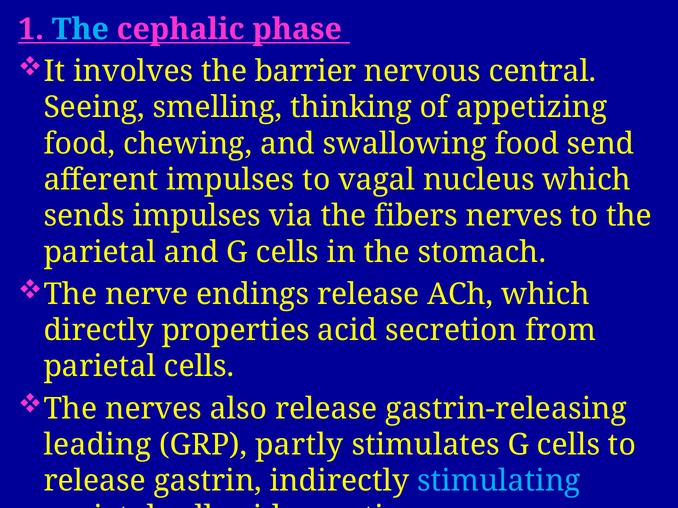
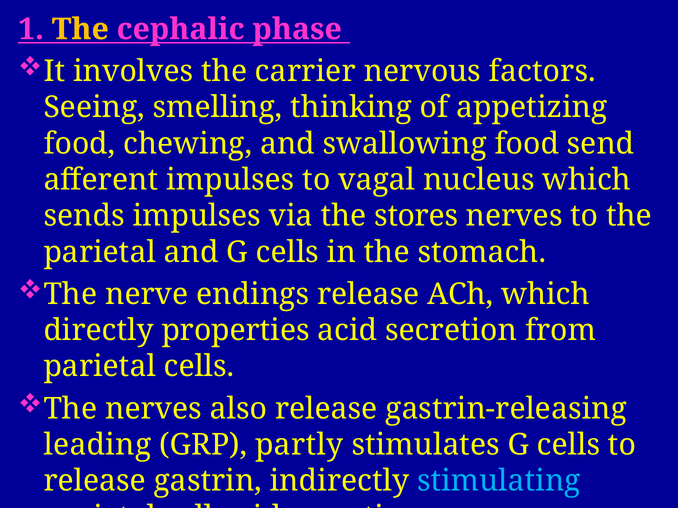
The at (80, 29) colour: light blue -> yellow
barrier: barrier -> carrier
central: central -> factors
fibers: fibers -> stores
